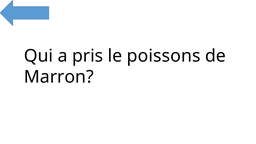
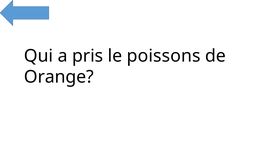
Marron: Marron -> Orange
